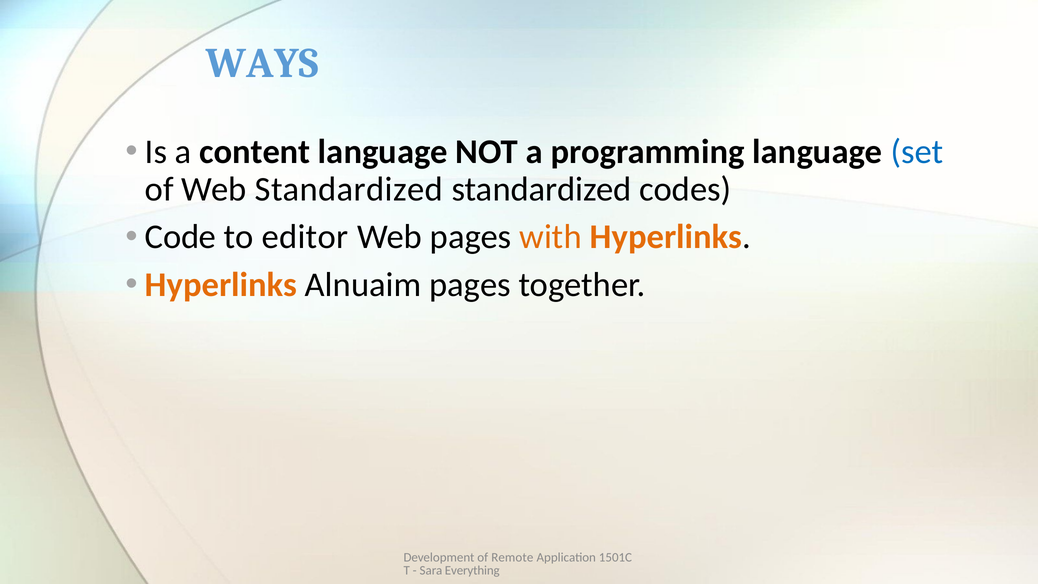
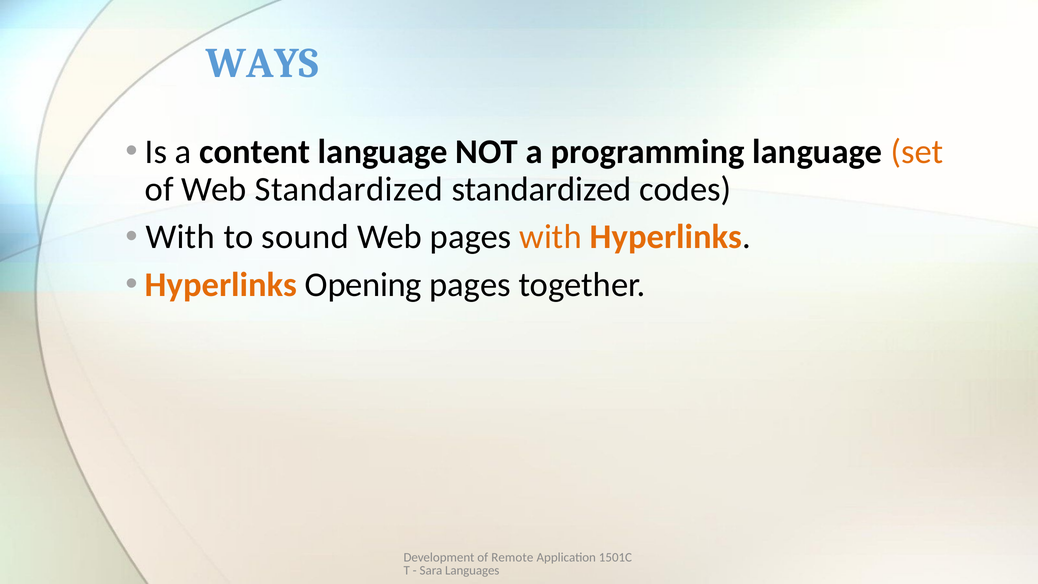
set colour: blue -> orange
Code at (181, 237): Code -> With
editor: editor -> sound
Alnuaim: Alnuaim -> Opening
Everything: Everything -> Languages
